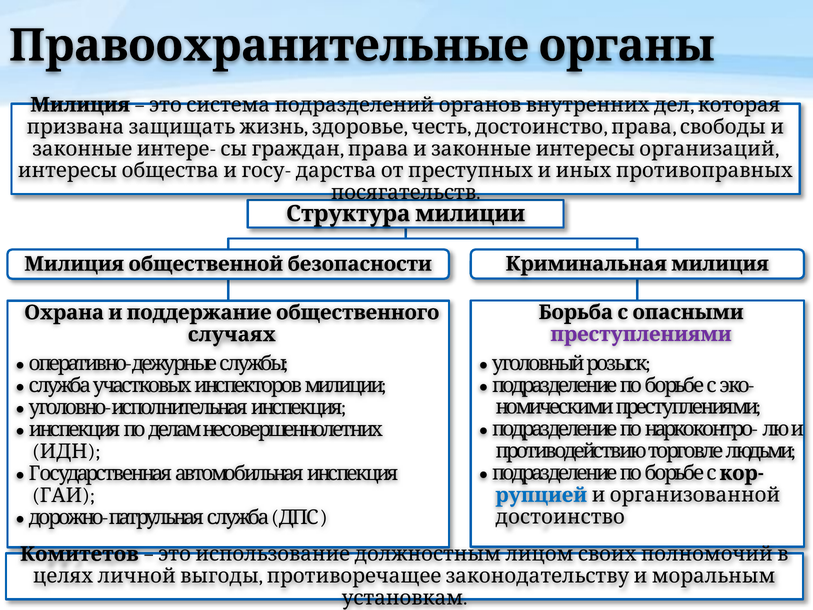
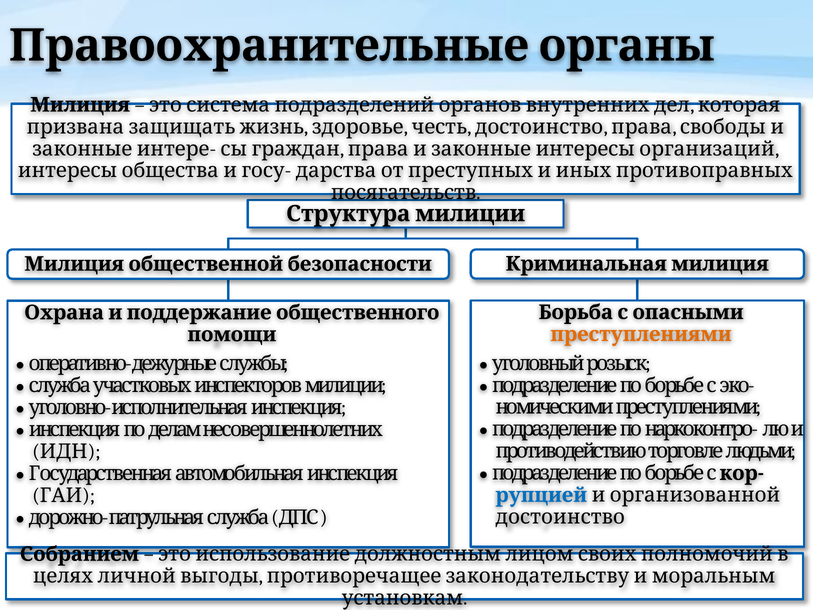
преступлениями colour: purple -> orange
случаях: случаях -> помощи
Комитетов: Комитетов -> Собранием
